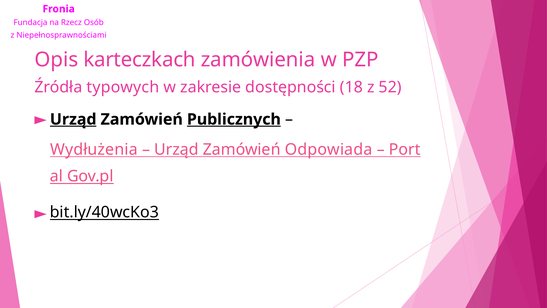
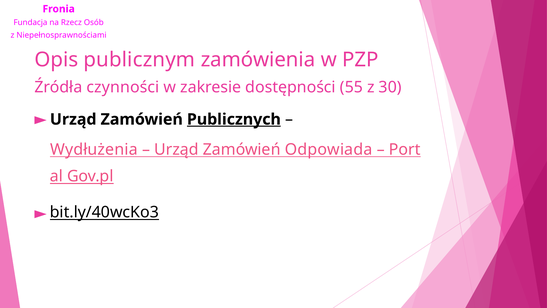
karteczkach: karteczkach -> publicznym
typowych: typowych -> czynności
18: 18 -> 55
52: 52 -> 30
Urząd at (73, 119) underline: present -> none
